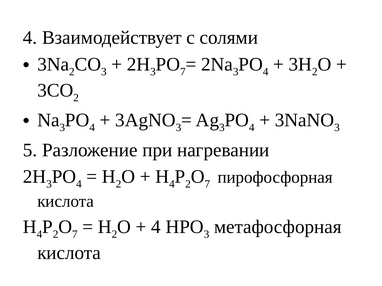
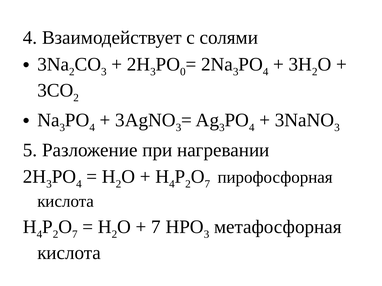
7 at (183, 72): 7 -> 0
4 at (156, 227): 4 -> 7
